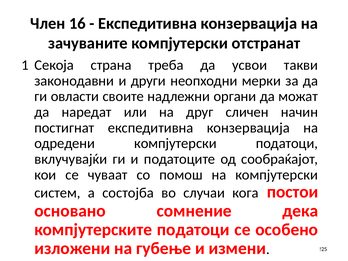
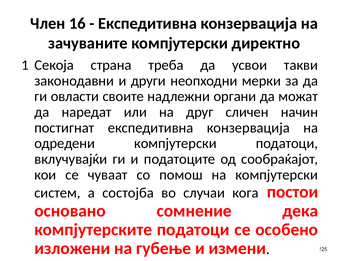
отстранат: отстранат -> директно
